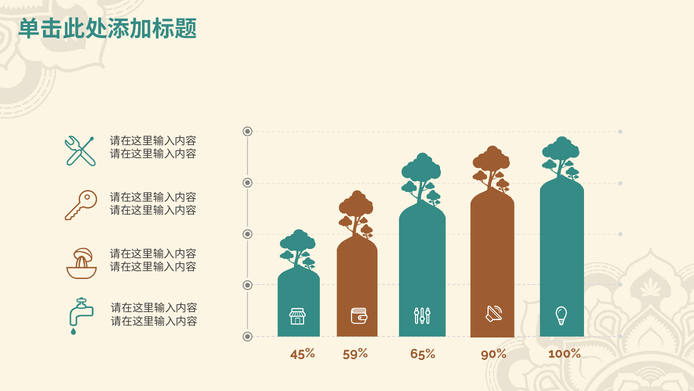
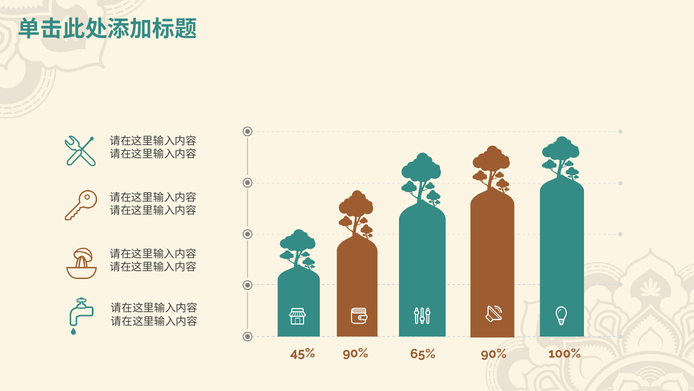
45% 59%: 59% -> 90%
